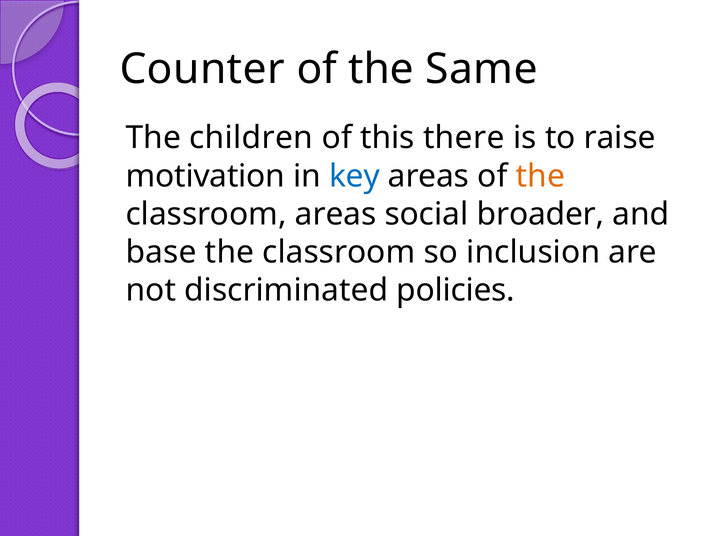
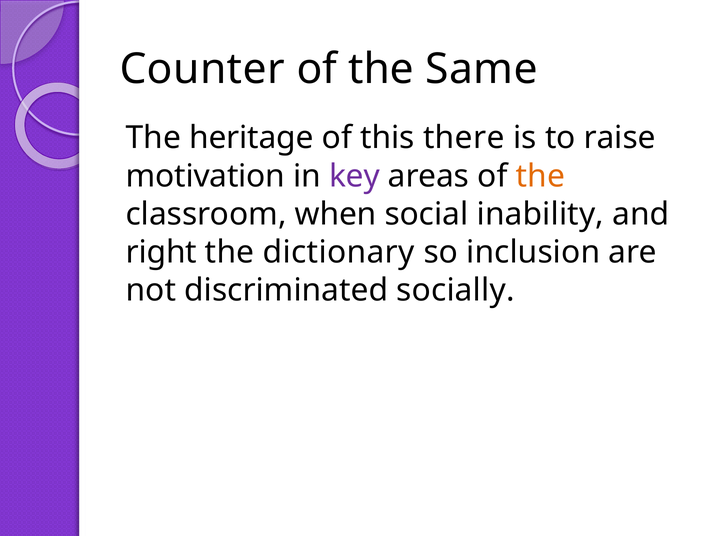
children: children -> heritage
key colour: blue -> purple
classroom areas: areas -> when
broader: broader -> inability
base: base -> right
classroom at (339, 252): classroom -> dictionary
policies: policies -> socially
